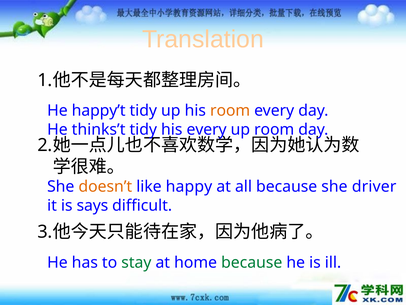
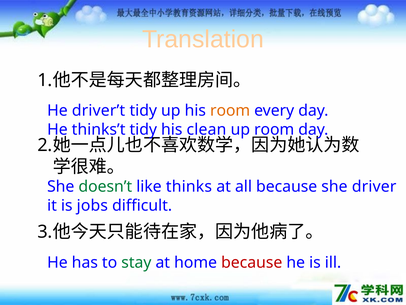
happy’t: happy’t -> driver’t
his every: every -> clean
doesn’t colour: orange -> green
happy: happy -> thinks
says: says -> jobs
because at (252, 262) colour: green -> red
